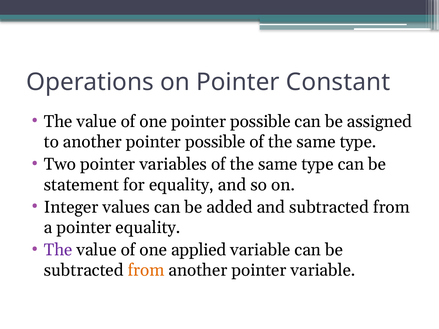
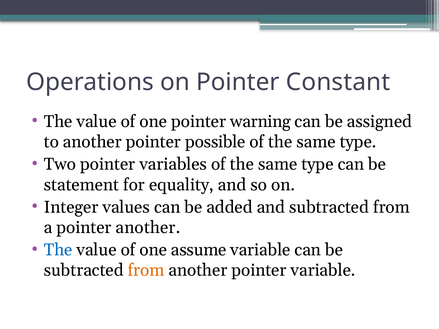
one pointer possible: possible -> warning
pointer equality: equality -> another
The at (58, 250) colour: purple -> blue
applied: applied -> assume
